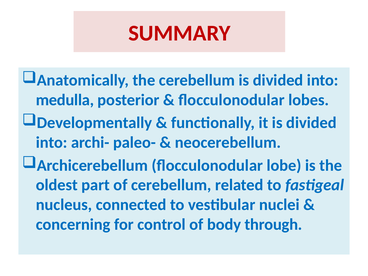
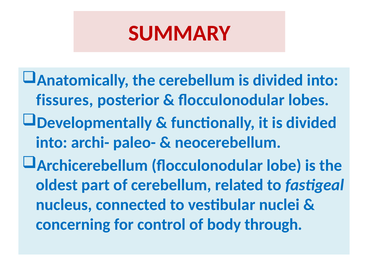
medulla: medulla -> fissures
